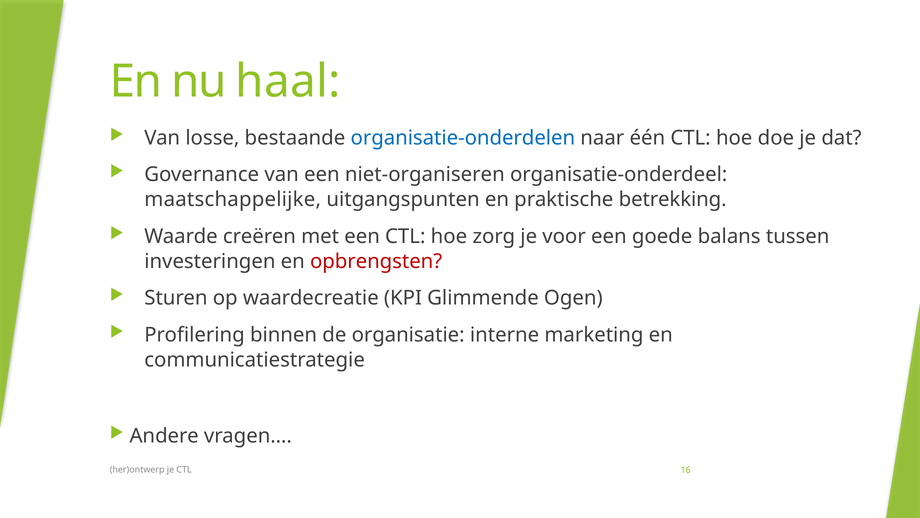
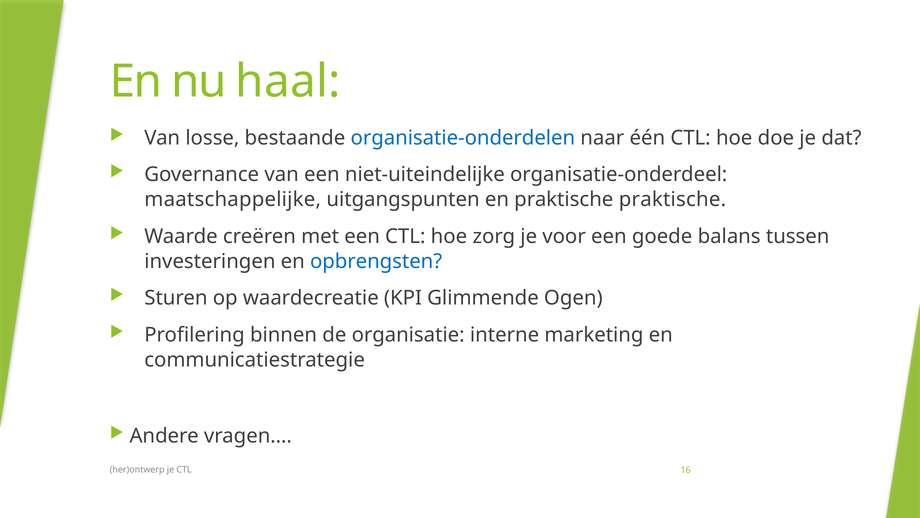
niet-organiseren: niet-organiseren -> niet-uiteindelijke
praktische betrekking: betrekking -> praktische
opbrengsten colour: red -> blue
